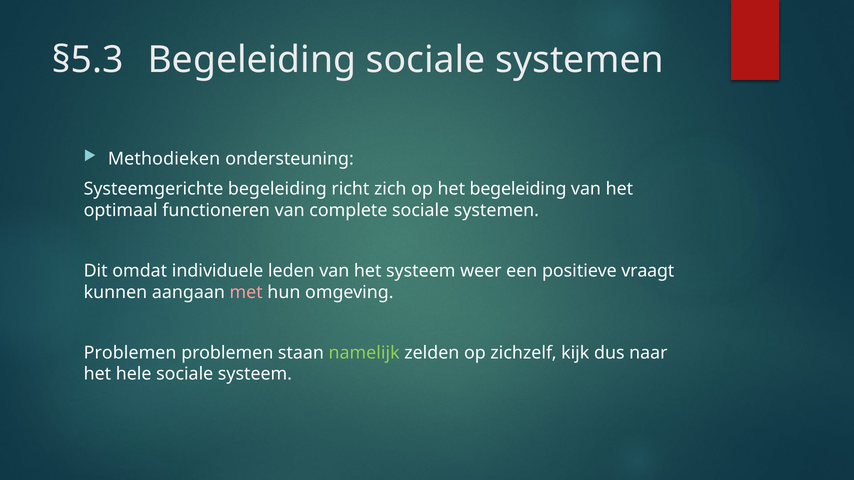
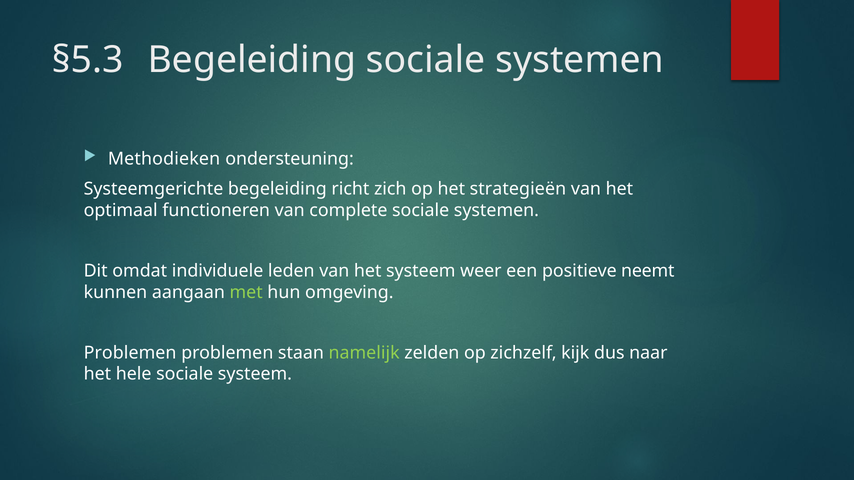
het begeleiding: begeleiding -> strategieën
vraagt: vraagt -> neemt
met colour: pink -> light green
